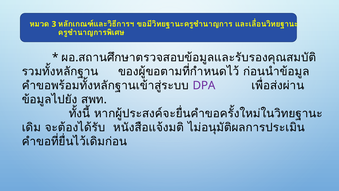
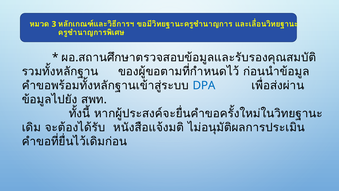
DPA colour: purple -> blue
